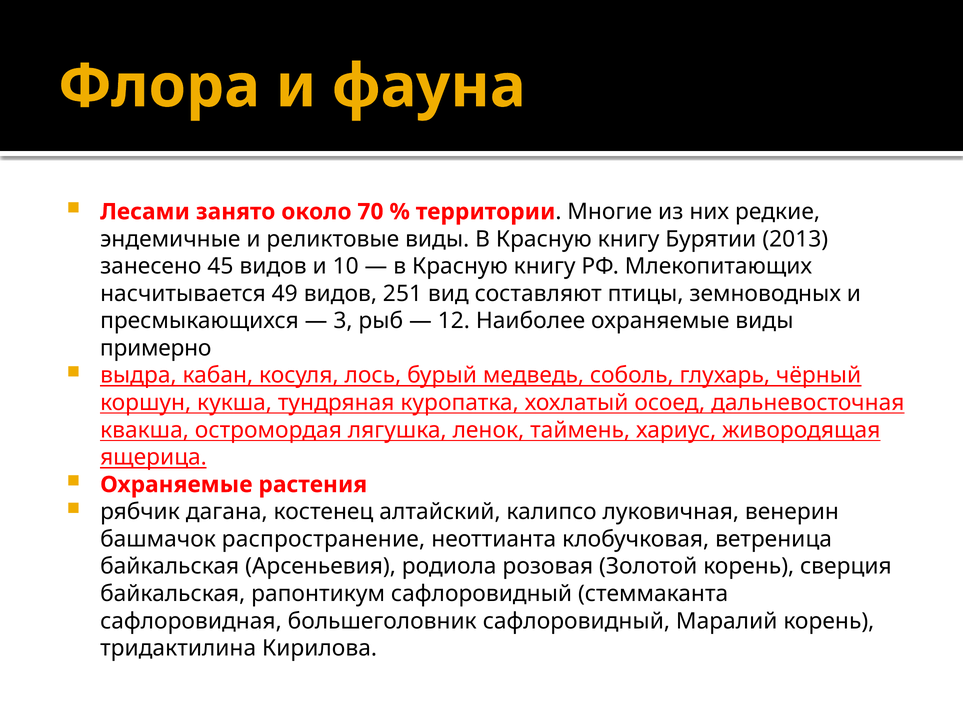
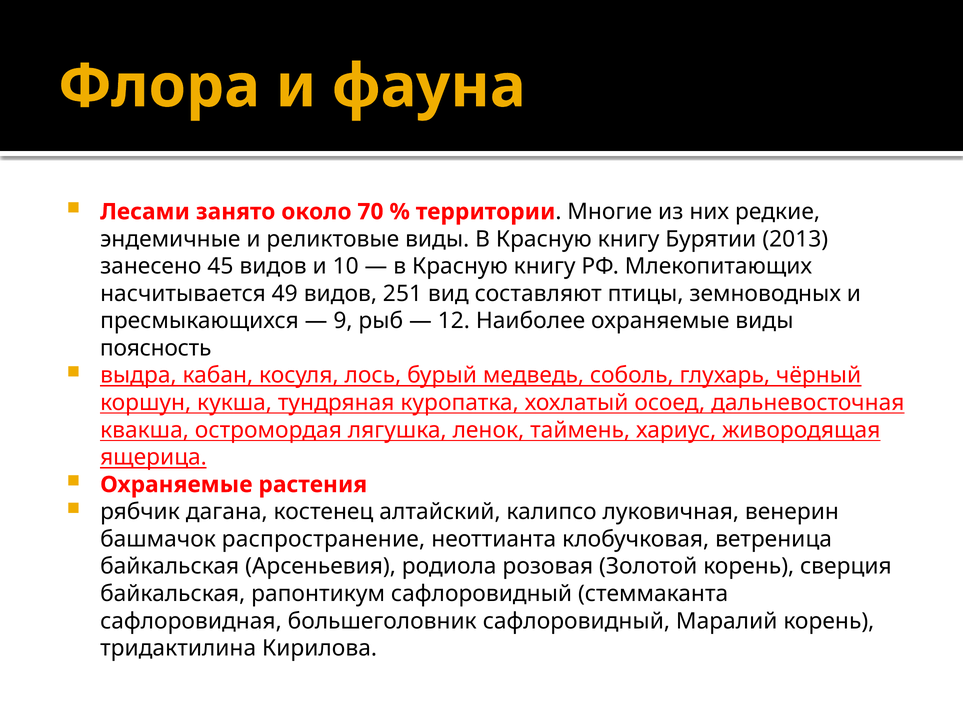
3: 3 -> 9
примерно: примерно -> поясность
